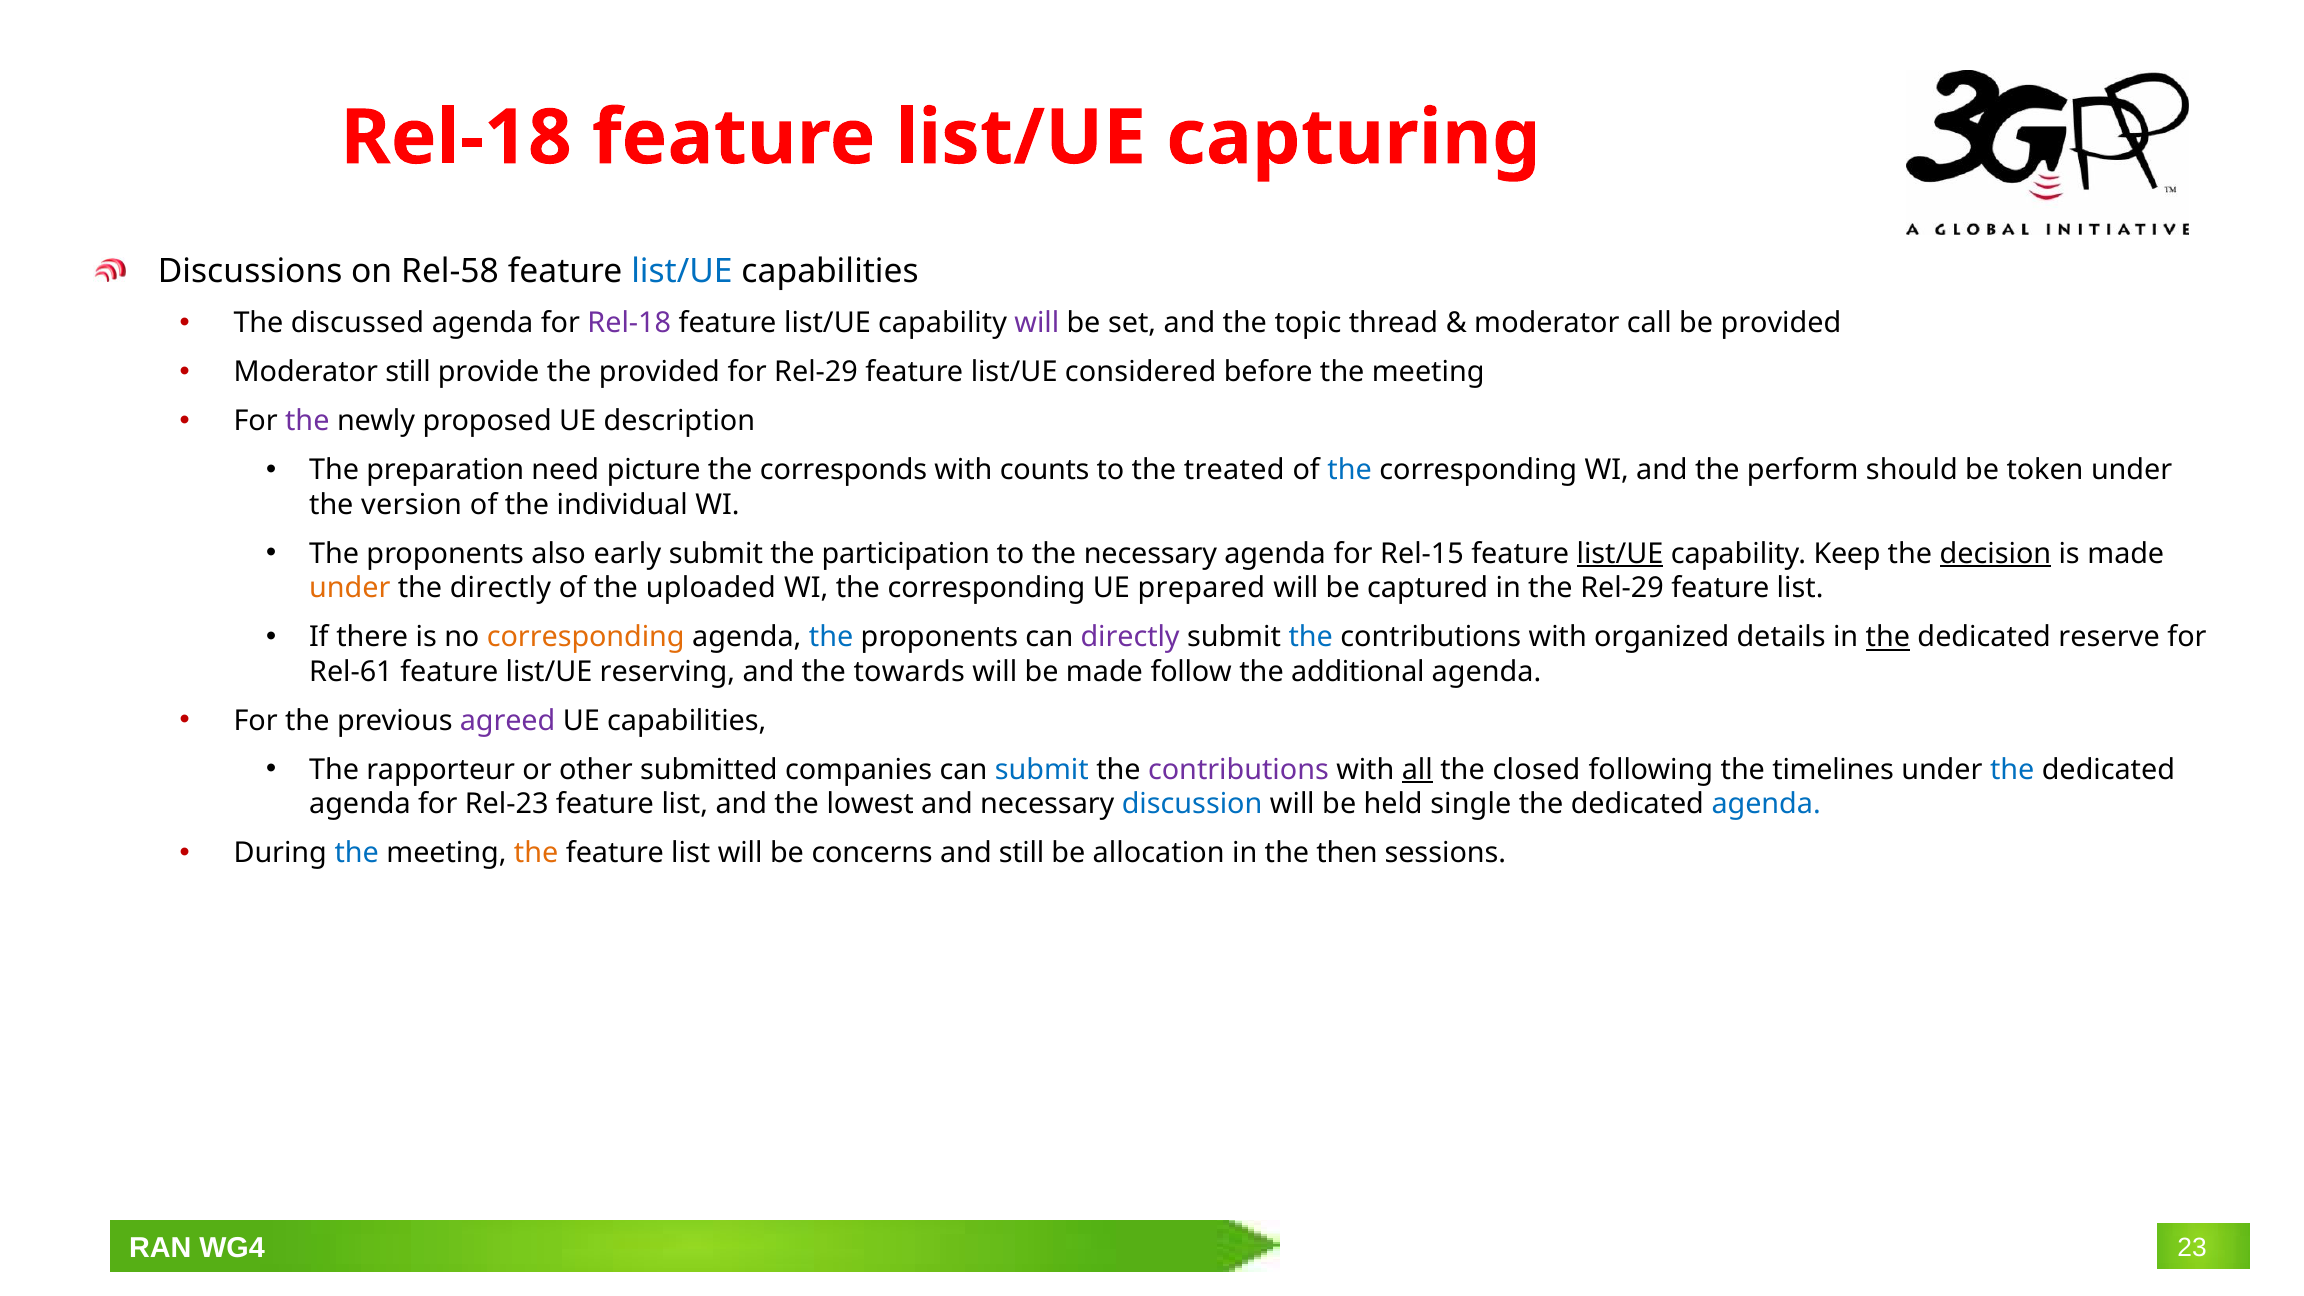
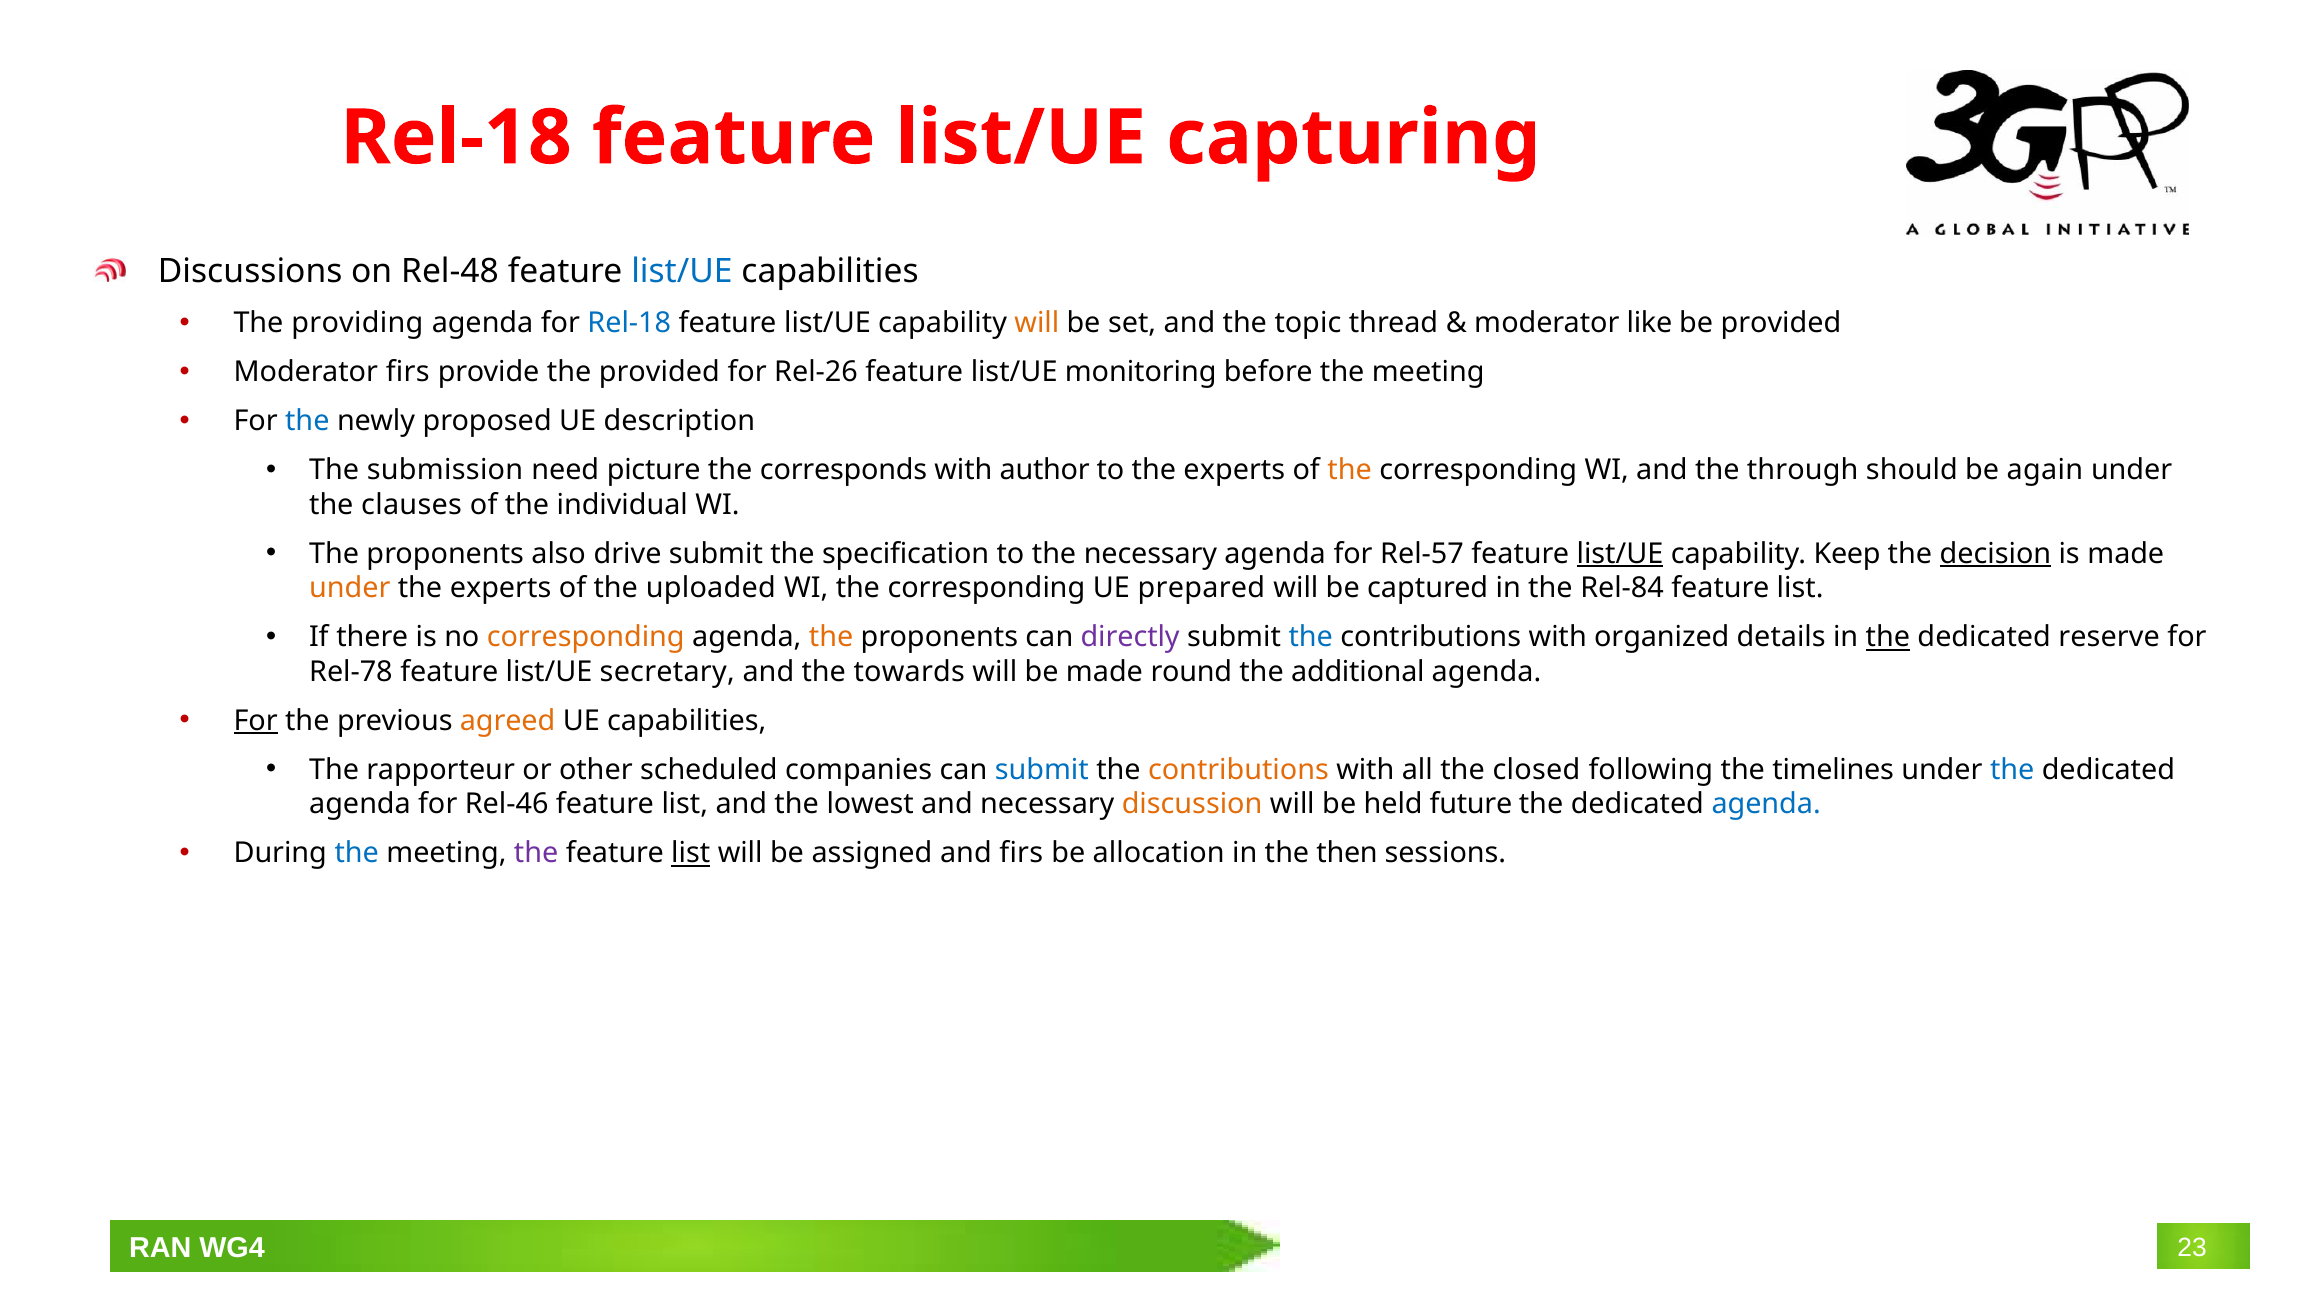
Rel-58: Rel-58 -> Rel-48
discussed: discussed -> providing
Rel-18 at (629, 323) colour: purple -> blue
will at (1037, 323) colour: purple -> orange
call: call -> like
Moderator still: still -> firs
for Rel-29: Rel-29 -> Rel-26
considered: considered -> monitoring
the at (307, 421) colour: purple -> blue
preparation: preparation -> submission
counts: counts -> author
to the treated: treated -> experts
the at (1350, 470) colour: blue -> orange
perform: perform -> through
token: token -> again
version: version -> clauses
early: early -> drive
participation: participation -> specification
Rel-15: Rel-15 -> Rel-57
directly at (500, 588): directly -> experts
the Rel-29: Rel-29 -> Rel-84
the at (831, 637) colour: blue -> orange
Rel-61: Rel-61 -> Rel-78
reserving: reserving -> secretary
follow: follow -> round
For at (256, 721) underline: none -> present
agreed colour: purple -> orange
submitted: submitted -> scheduled
contributions at (1238, 770) colour: purple -> orange
all underline: present -> none
Rel-23: Rel-23 -> Rel-46
discussion colour: blue -> orange
single: single -> future
the at (536, 853) colour: orange -> purple
list at (691, 853) underline: none -> present
concerns: concerns -> assigned
and still: still -> firs
